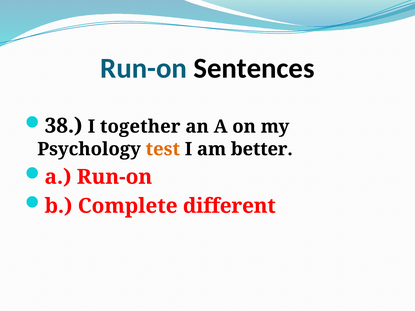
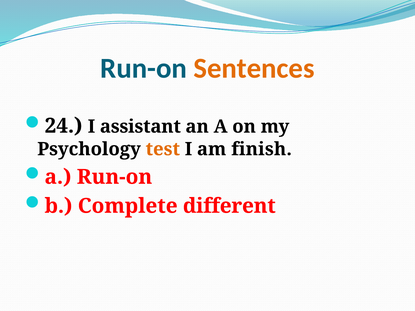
Sentences colour: black -> orange
38: 38 -> 24
together: together -> assistant
better: better -> finish
